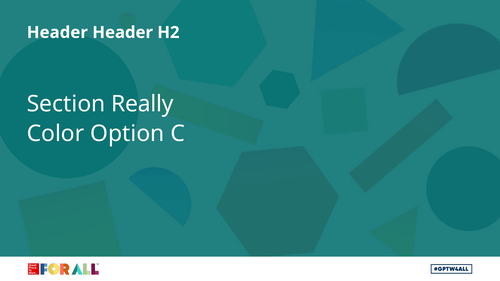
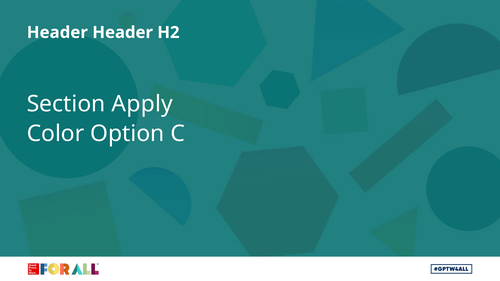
Really: Really -> Apply
